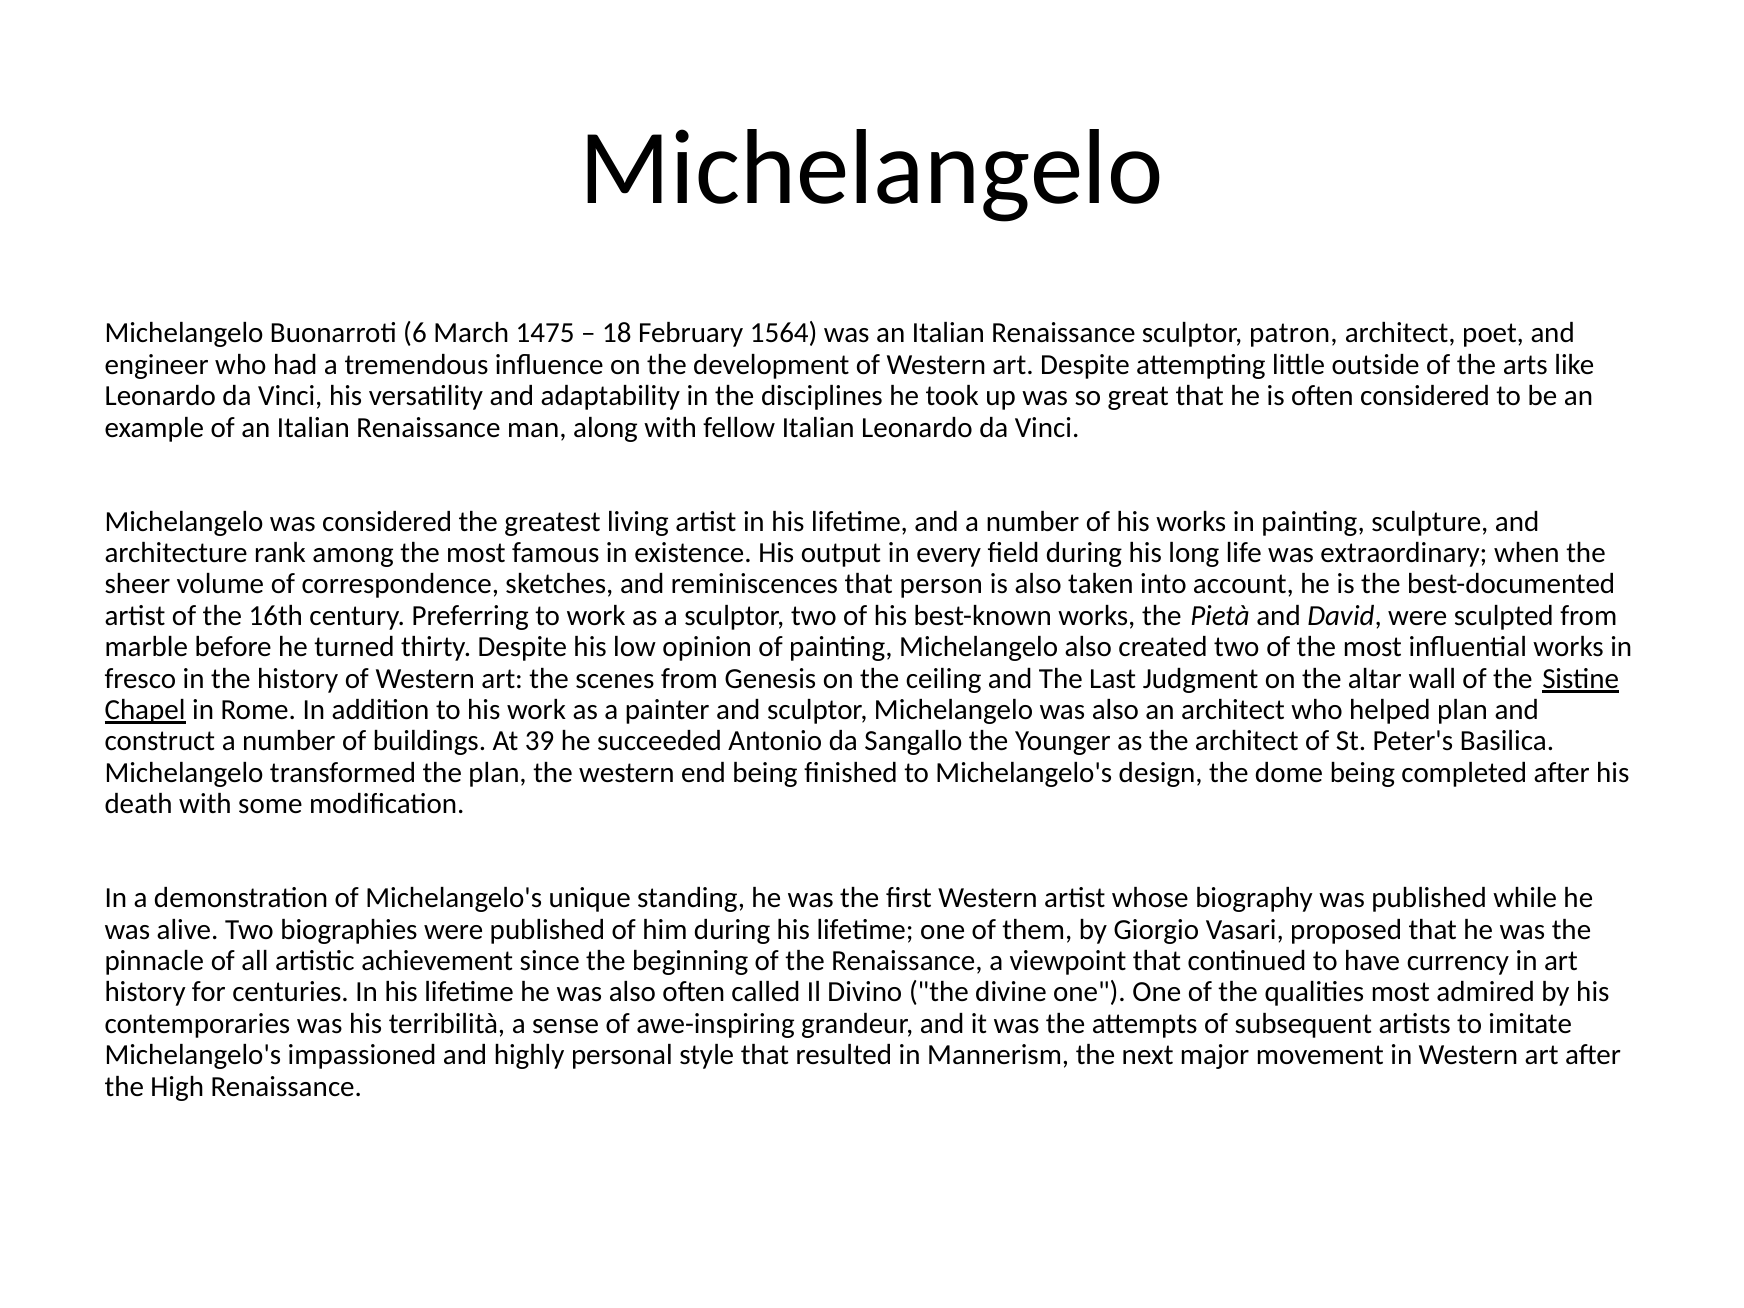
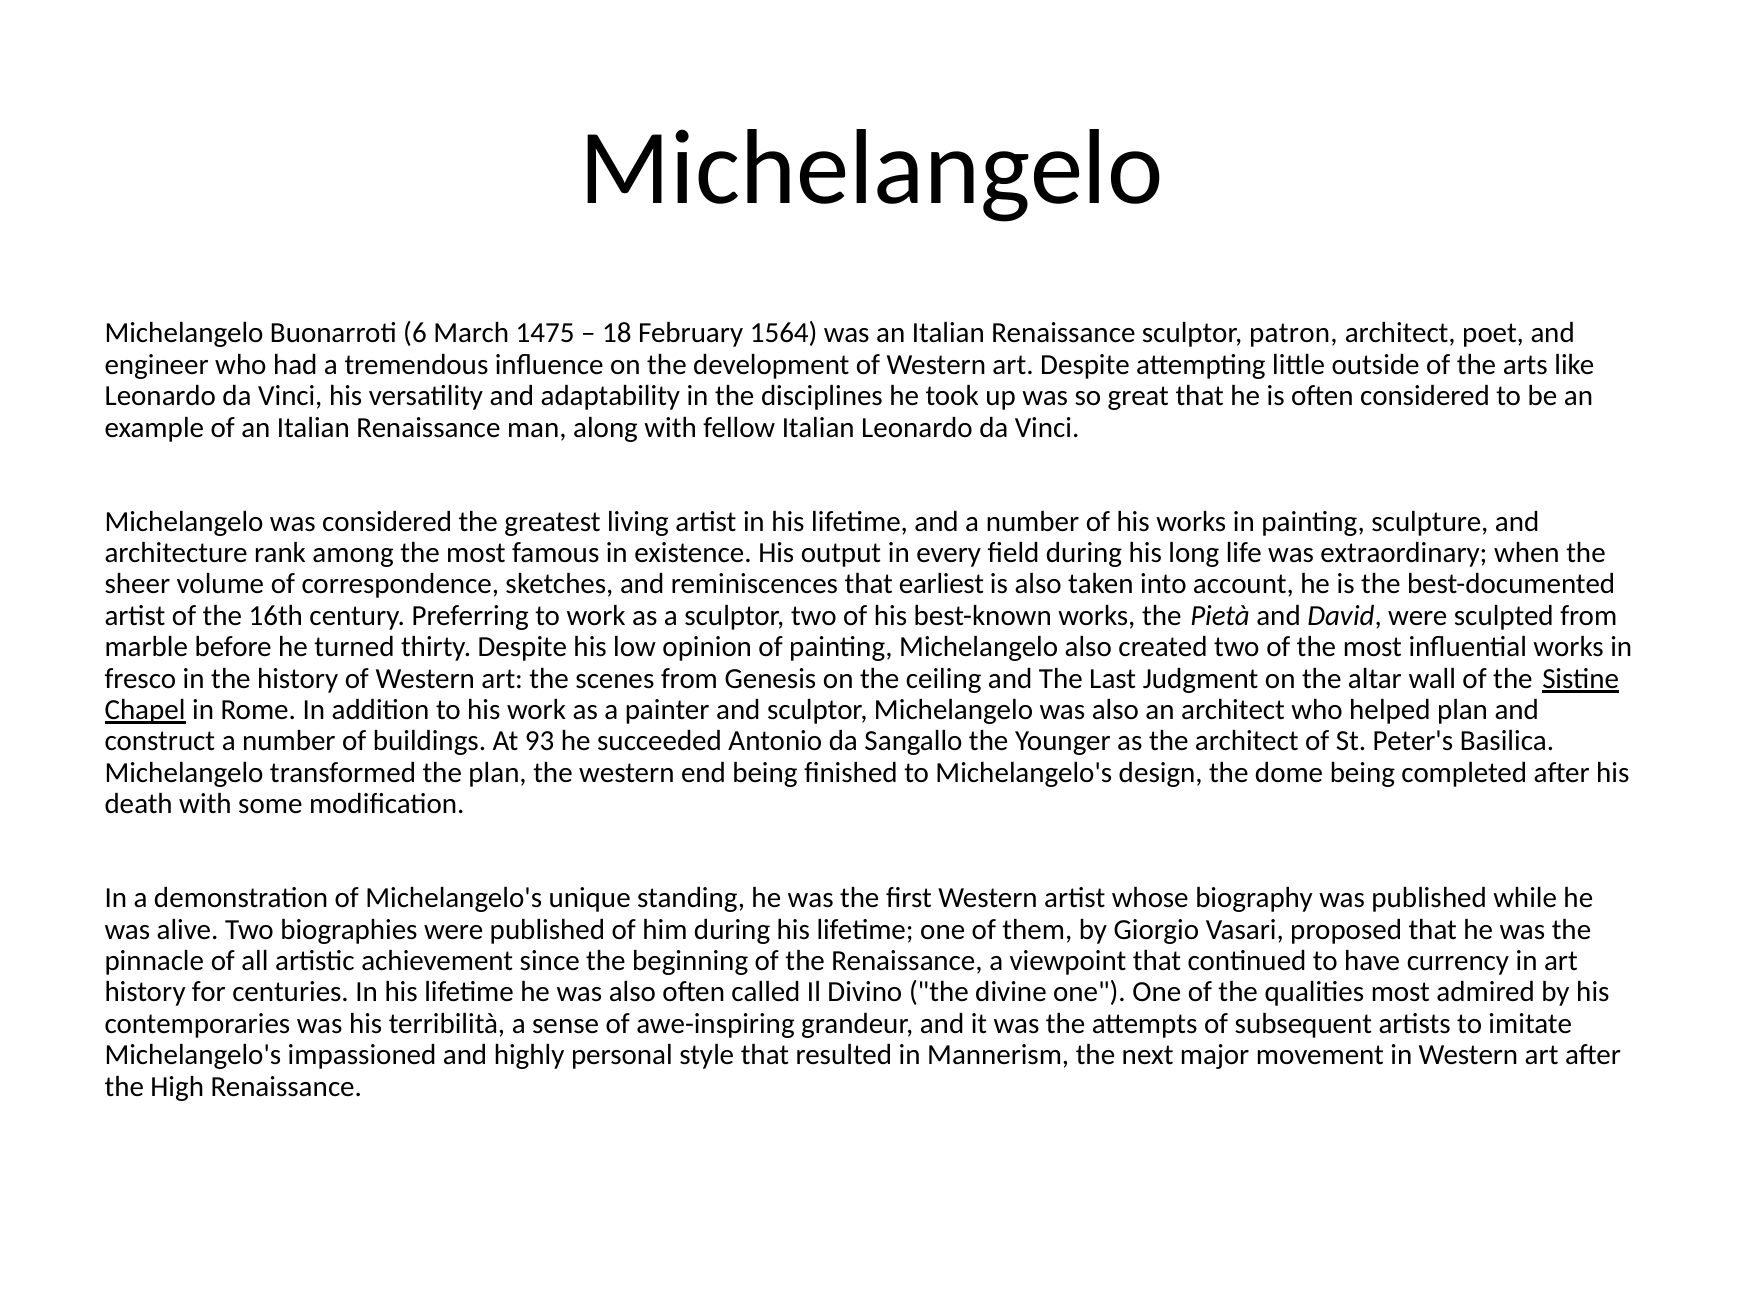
person: person -> earliest
39: 39 -> 93
